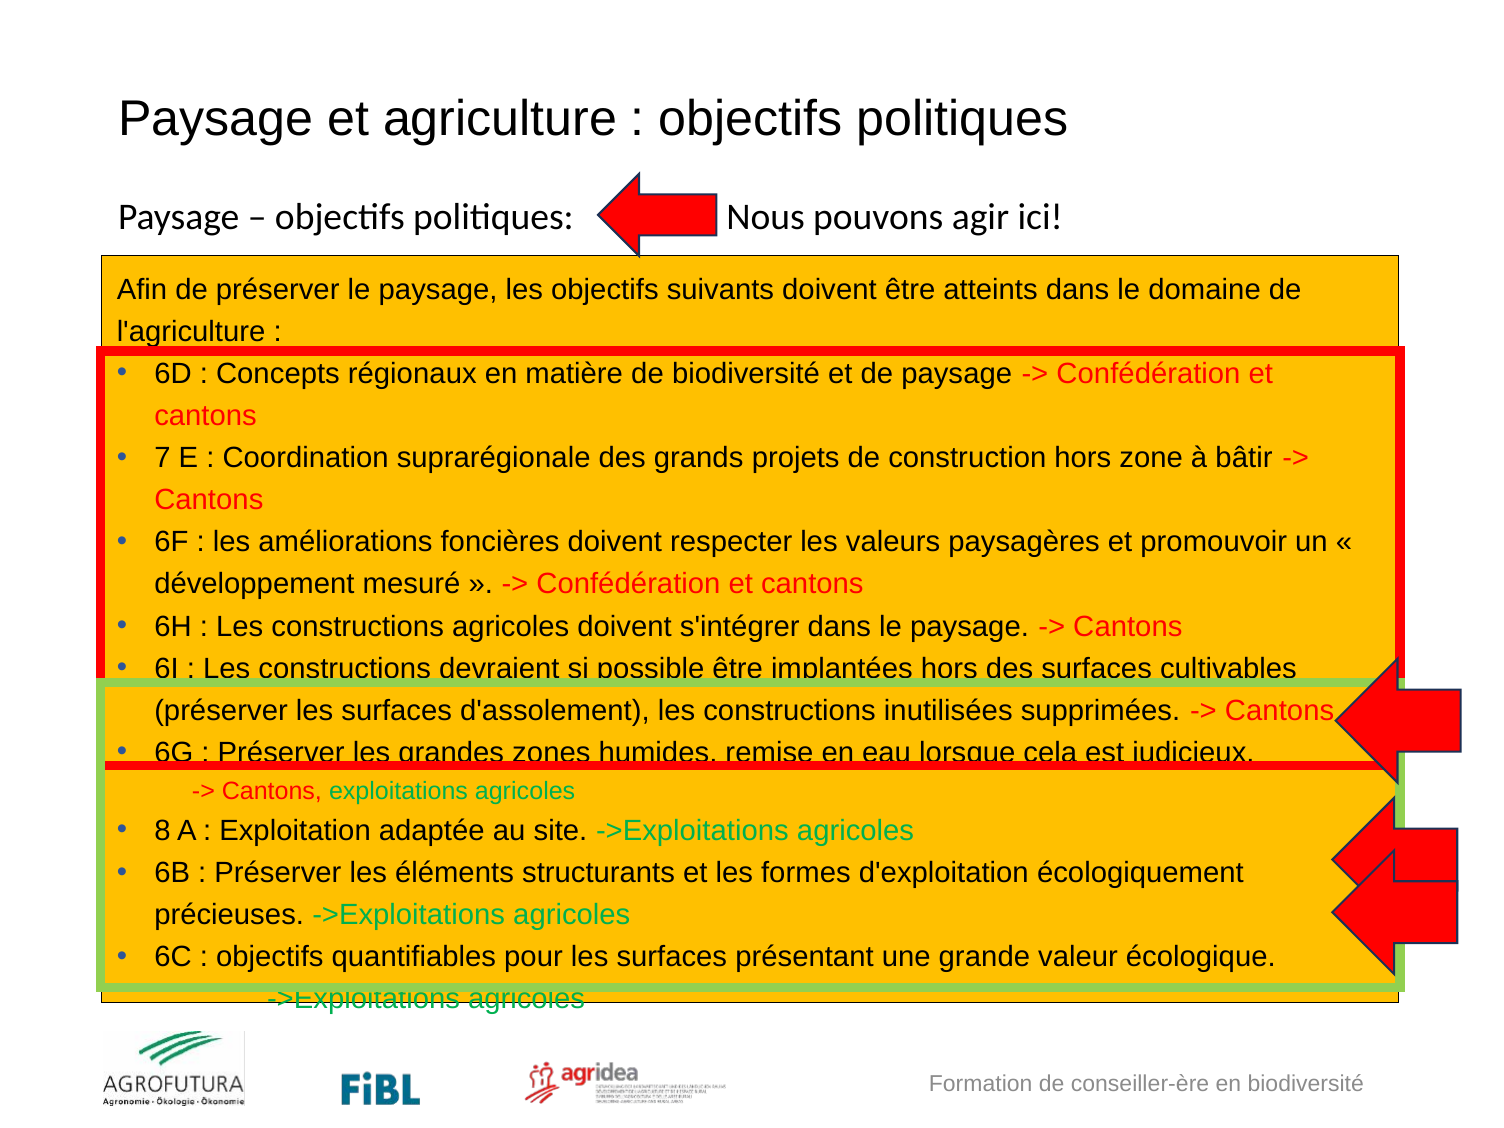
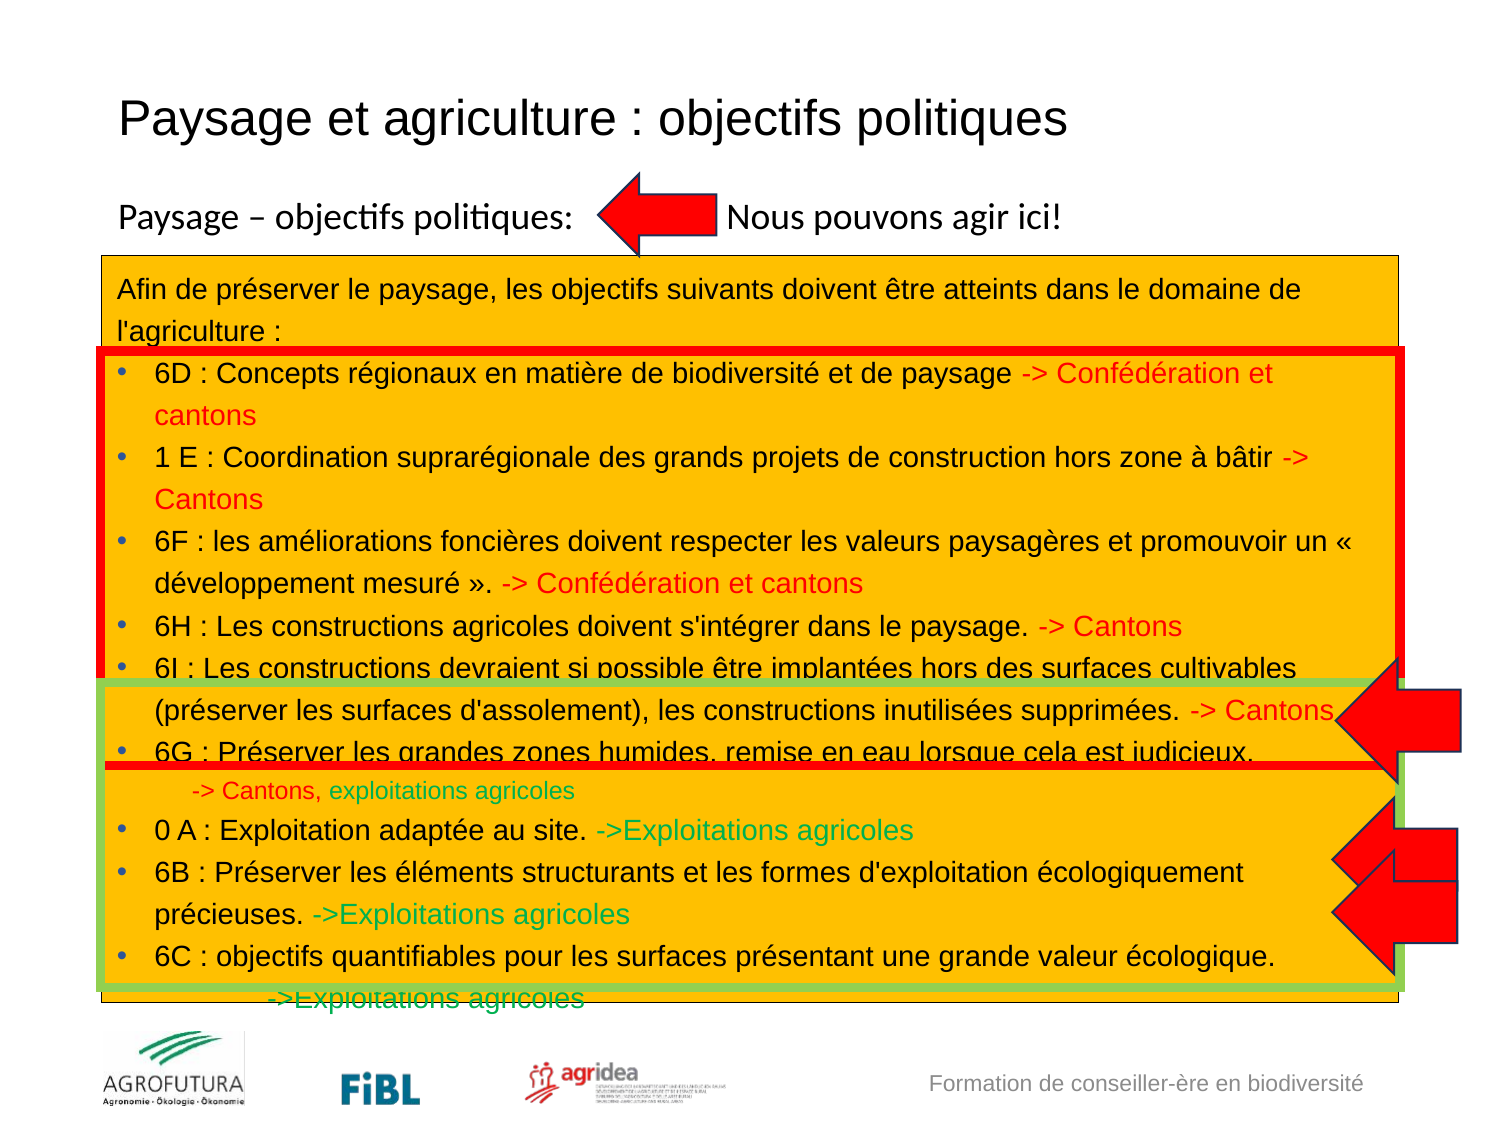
7: 7 -> 1
8: 8 -> 0
